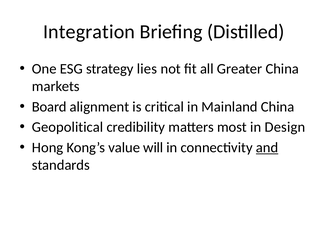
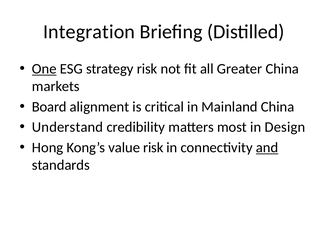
One underline: none -> present
strategy lies: lies -> risk
Geopolitical: Geopolitical -> Understand
value will: will -> risk
